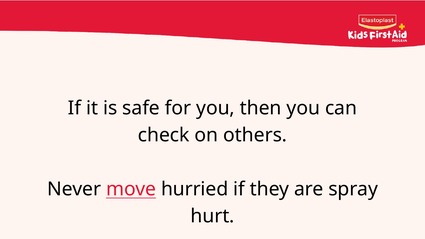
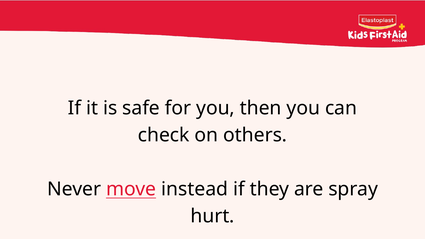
hurried: hurried -> instead
